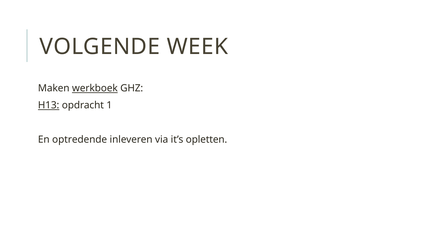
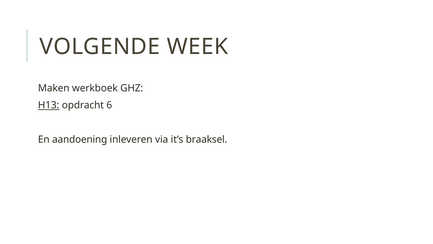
werkboek underline: present -> none
1: 1 -> 6
optredende: optredende -> aandoening
opletten: opletten -> braaksel
